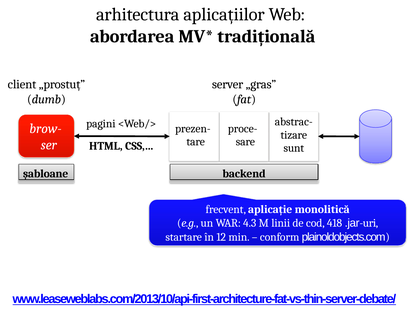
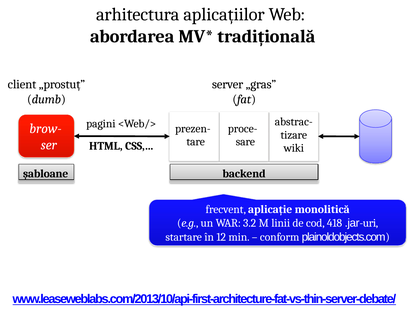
sunt: sunt -> wiki
4.3: 4.3 -> 3.2
